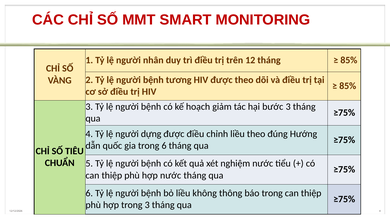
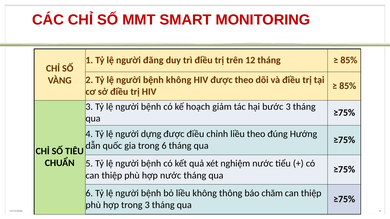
nhân: nhân -> đăng
bệnh tương: tương -> không
báo trong: trong -> chăm
